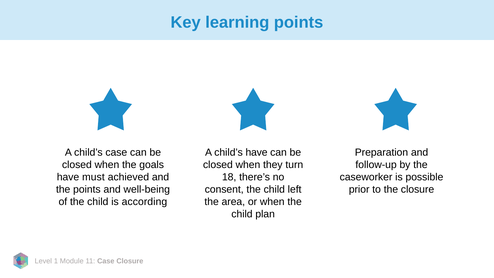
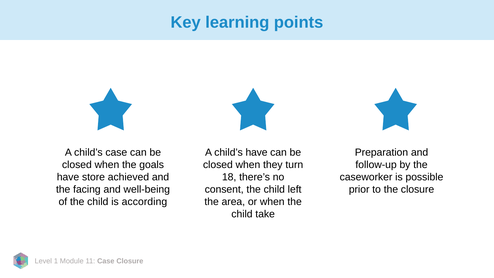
must: must -> store
the points: points -> facing
plan: plan -> take
